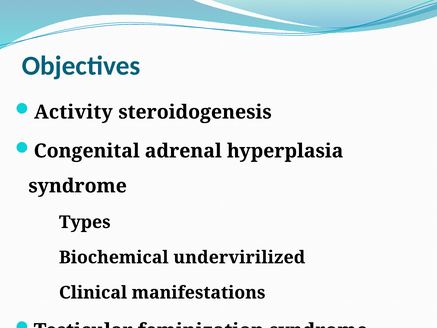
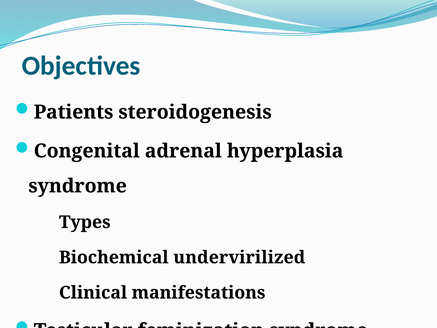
Activity: Activity -> Patients
